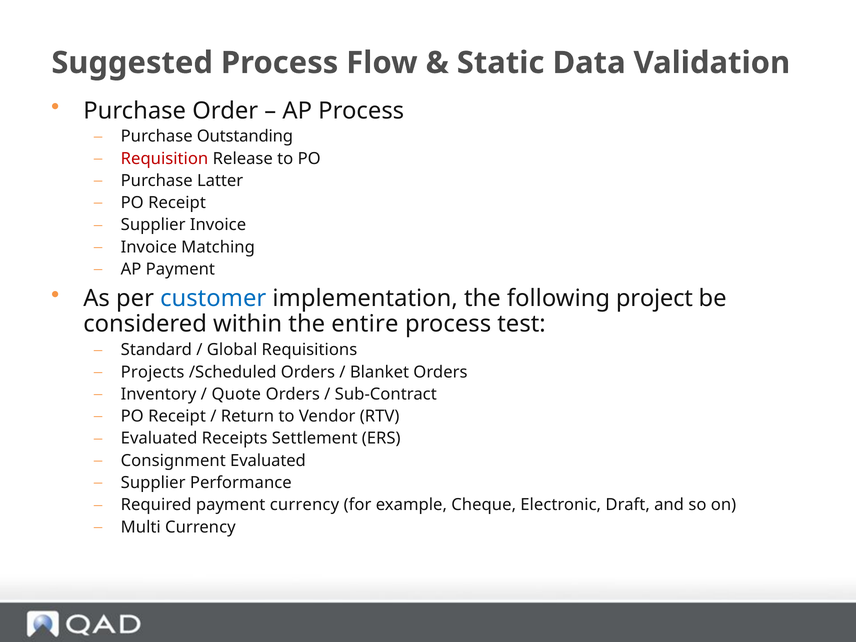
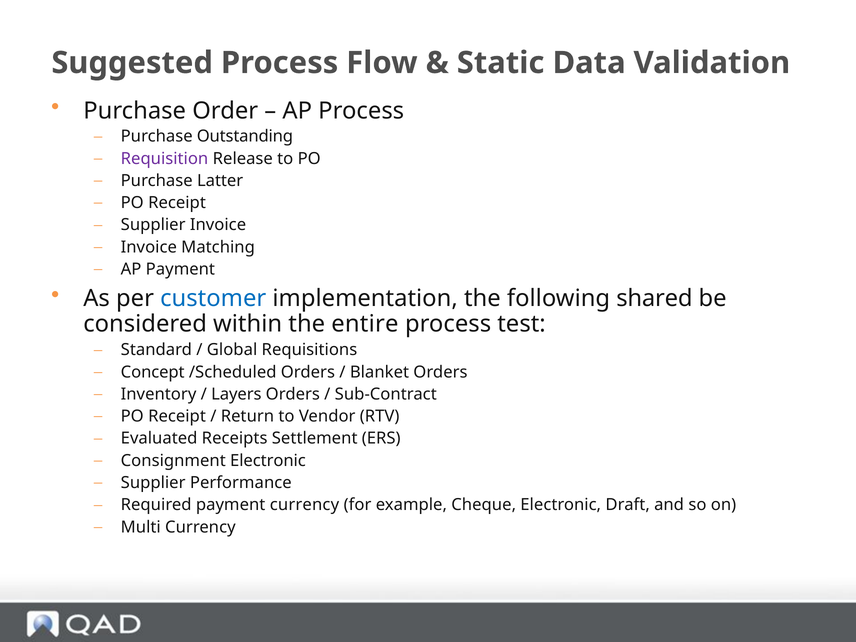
Requisition colour: red -> purple
project: project -> shared
Projects: Projects -> Concept
Quote: Quote -> Layers
Consignment Evaluated: Evaluated -> Electronic
